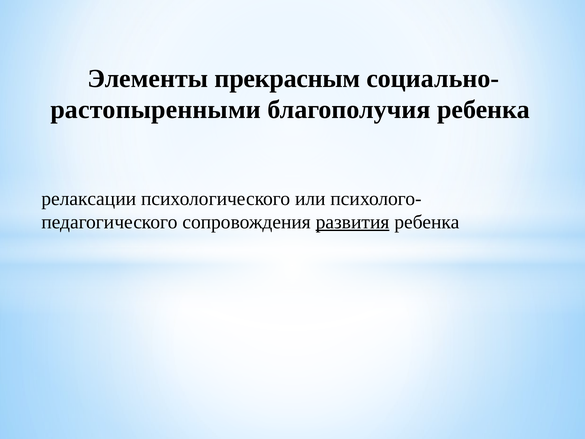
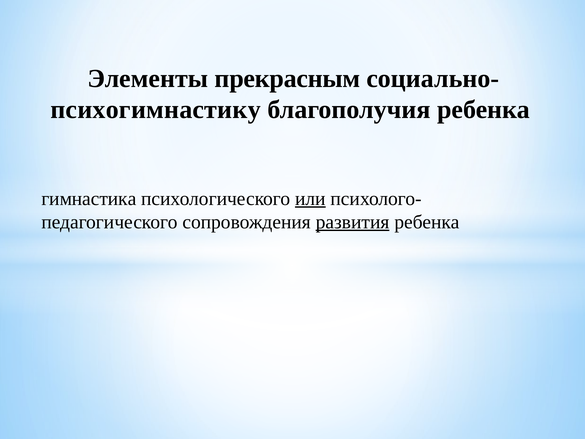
растопыренными: растопыренными -> психогимнастику
релаксации: релаксации -> гимнастика
или underline: none -> present
